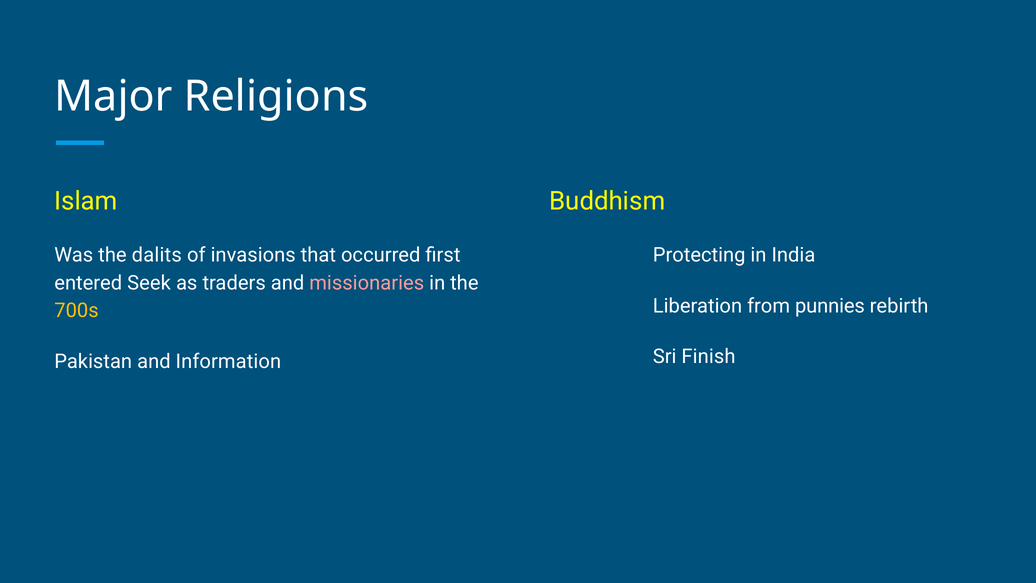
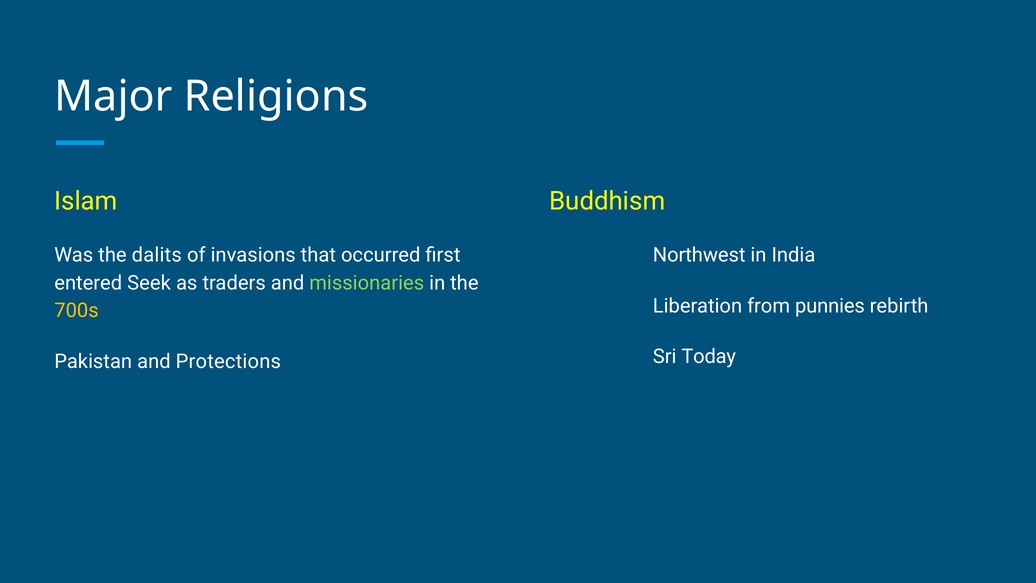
Protecting: Protecting -> Northwest
missionaries colour: pink -> light green
Finish: Finish -> Today
Information: Information -> Protections
